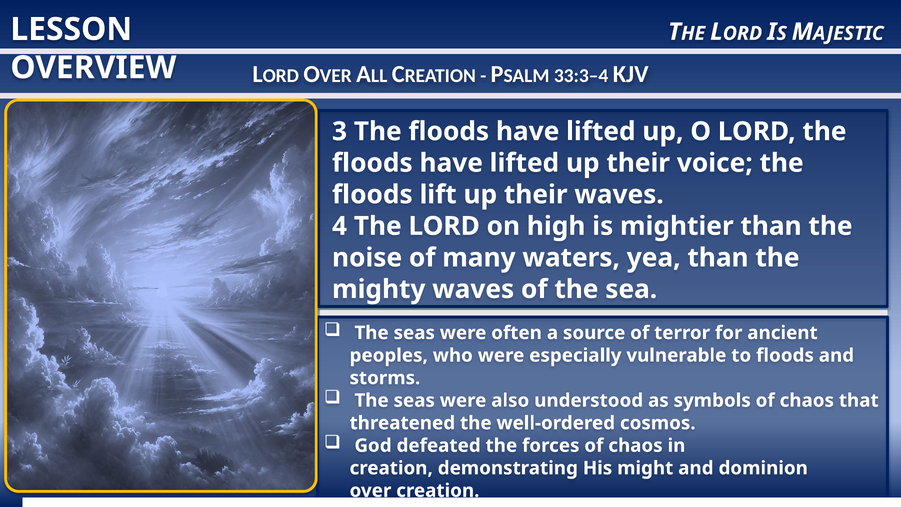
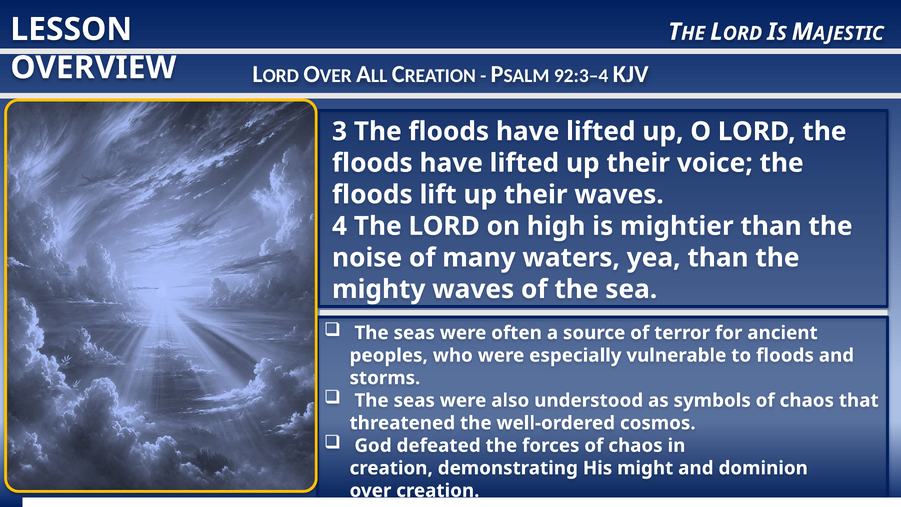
33:3–4: 33:3–4 -> 92:3–4
